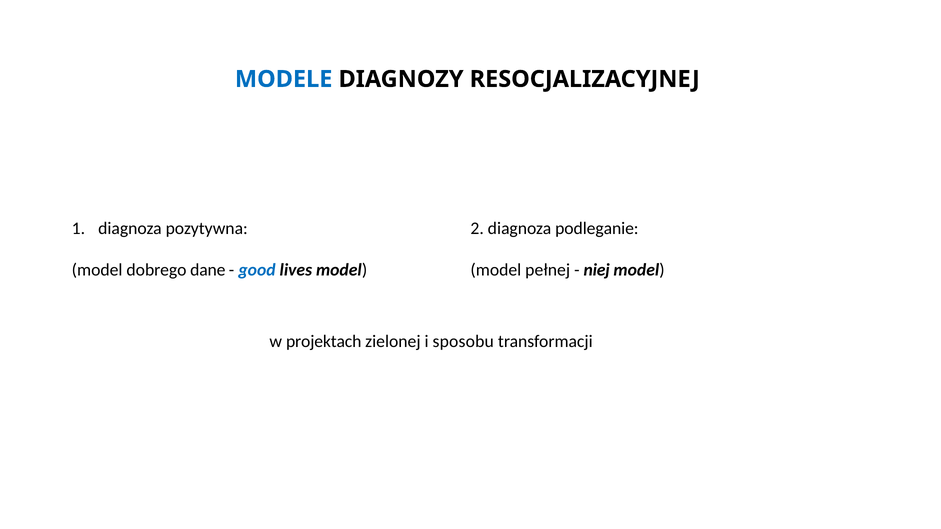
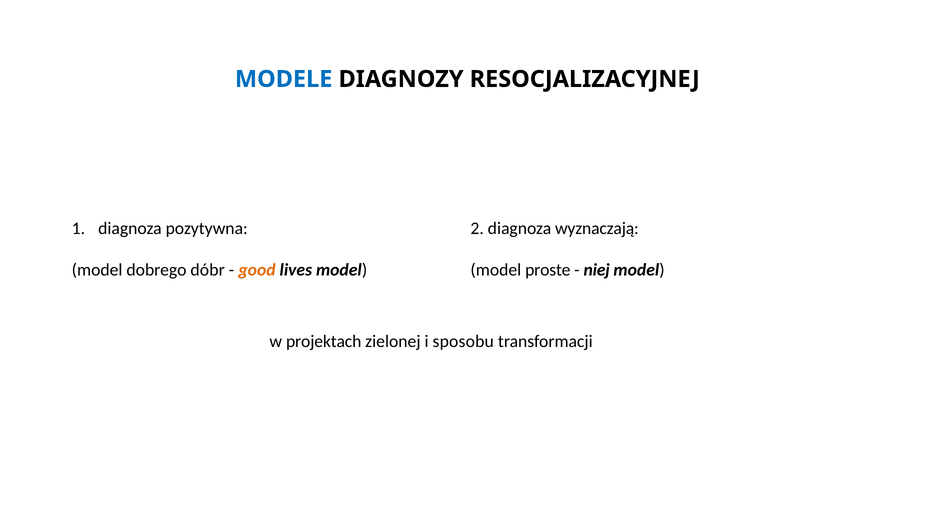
podleganie: podleganie -> wyznaczają
dane: dane -> dóbr
good colour: blue -> orange
pełnej: pełnej -> proste
